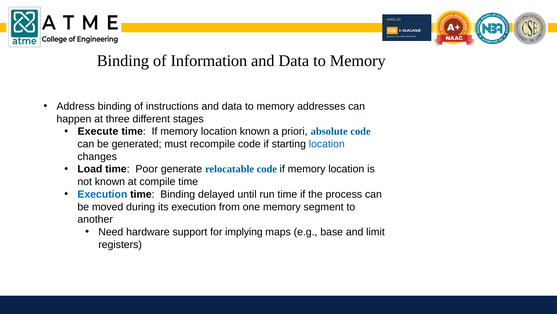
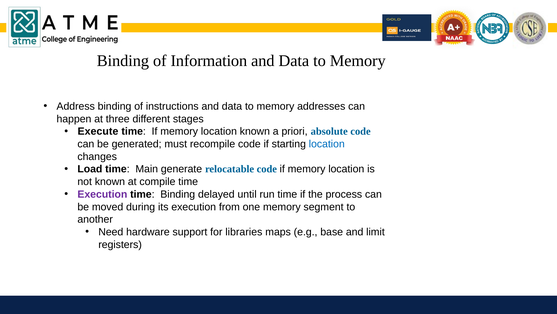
Poor: Poor -> Main
Execution at (102, 194) colour: blue -> purple
implying: implying -> libraries
